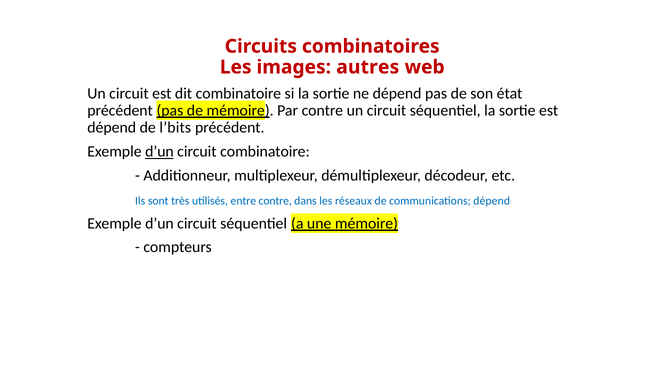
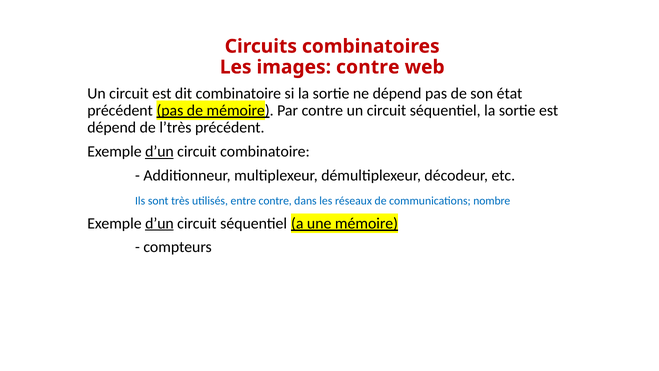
images autres: autres -> contre
l’bits: l’bits -> l’très
communications dépend: dépend -> nombre
d’un at (159, 223) underline: none -> present
